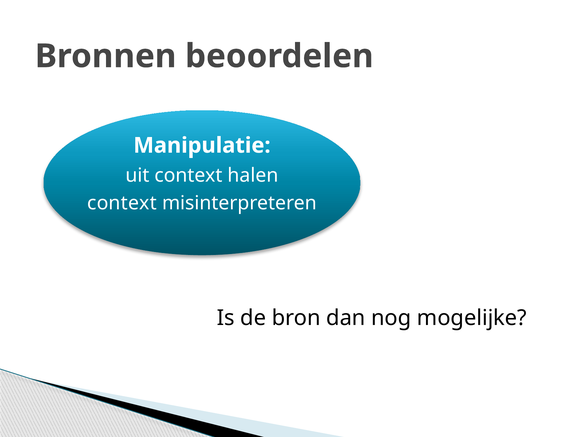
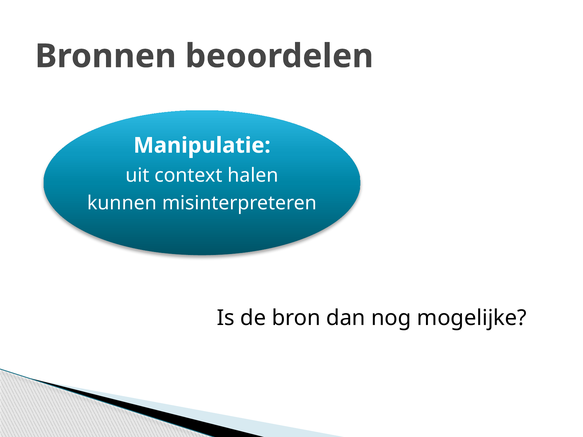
context at (122, 203): context -> kunnen
